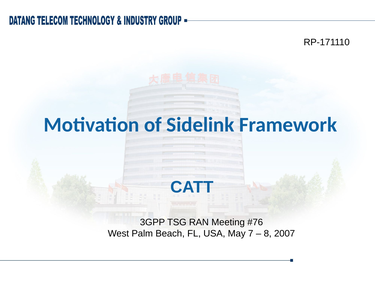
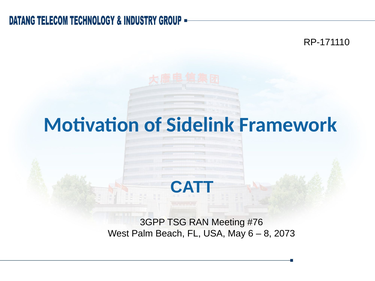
7: 7 -> 6
2007: 2007 -> 2073
